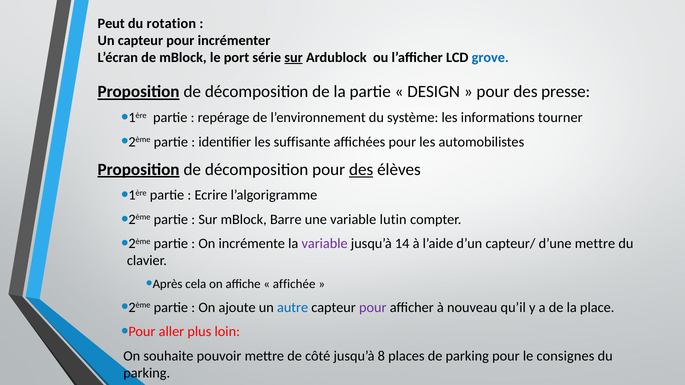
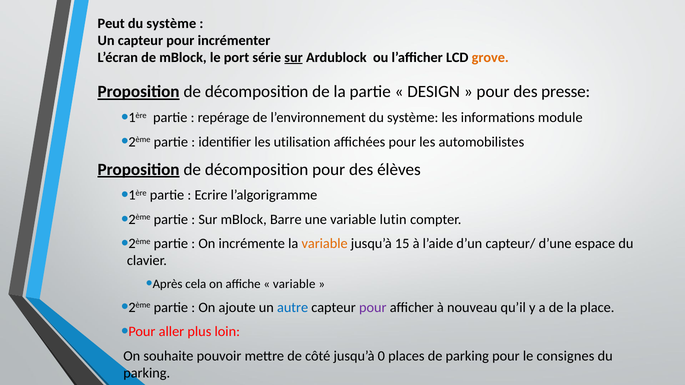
rotation at (171, 23): rotation -> système
grove colour: blue -> orange
tourner: tourner -> module
suffisante: suffisante -> utilisation
des at (361, 170) underline: present -> none
variable at (325, 244) colour: purple -> orange
14: 14 -> 15
d’une mettre: mettre -> espace
affichée at (294, 284): affichée -> variable
8: 8 -> 0
